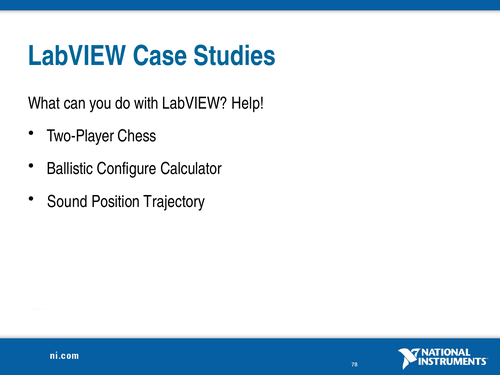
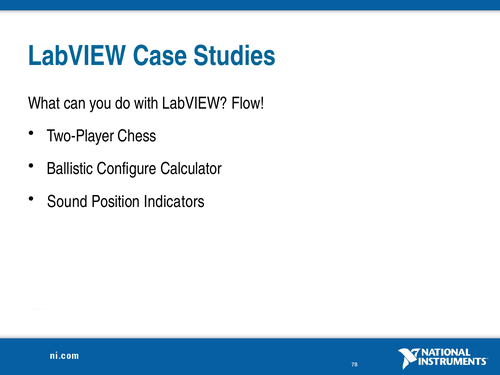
Help: Help -> Flow
Trajectory: Trajectory -> Indicators
